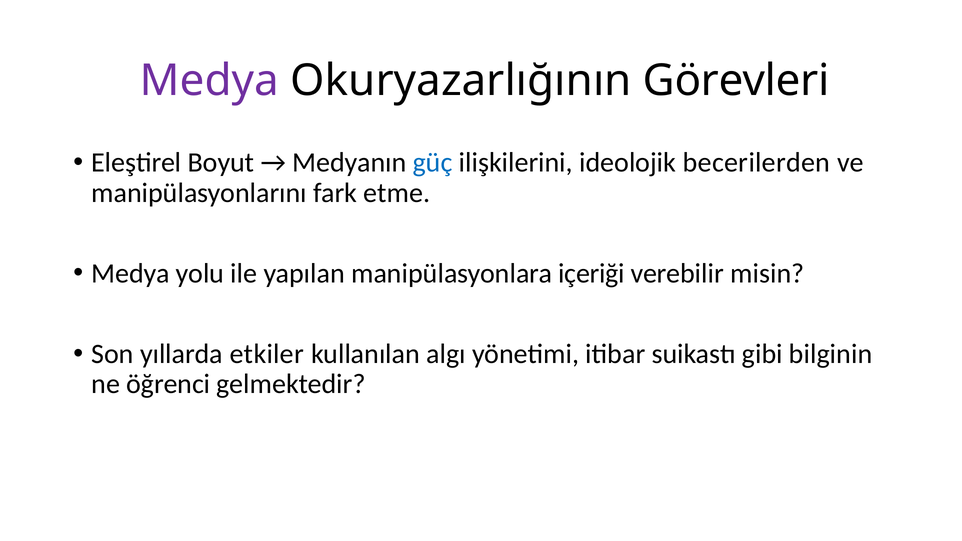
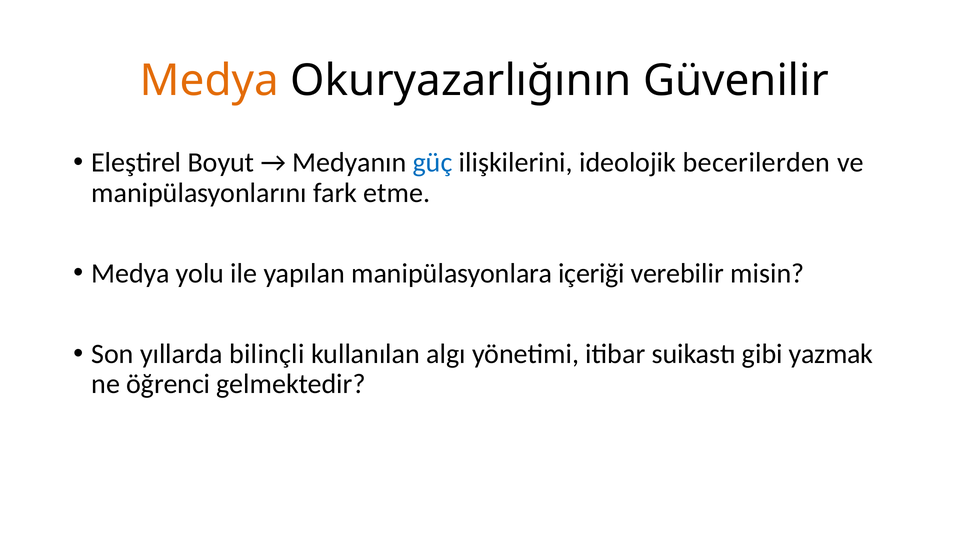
Medya at (209, 81) colour: purple -> orange
Görevleri: Görevleri -> Güvenilir
etkiler: etkiler -> bilinçli
bilginin: bilginin -> yazmak
